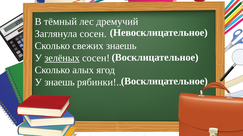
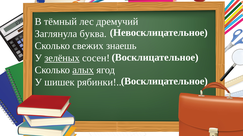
Заглянула сосен: сосен -> буква
алых underline: none -> present
У знаешь: знаешь -> шишек
